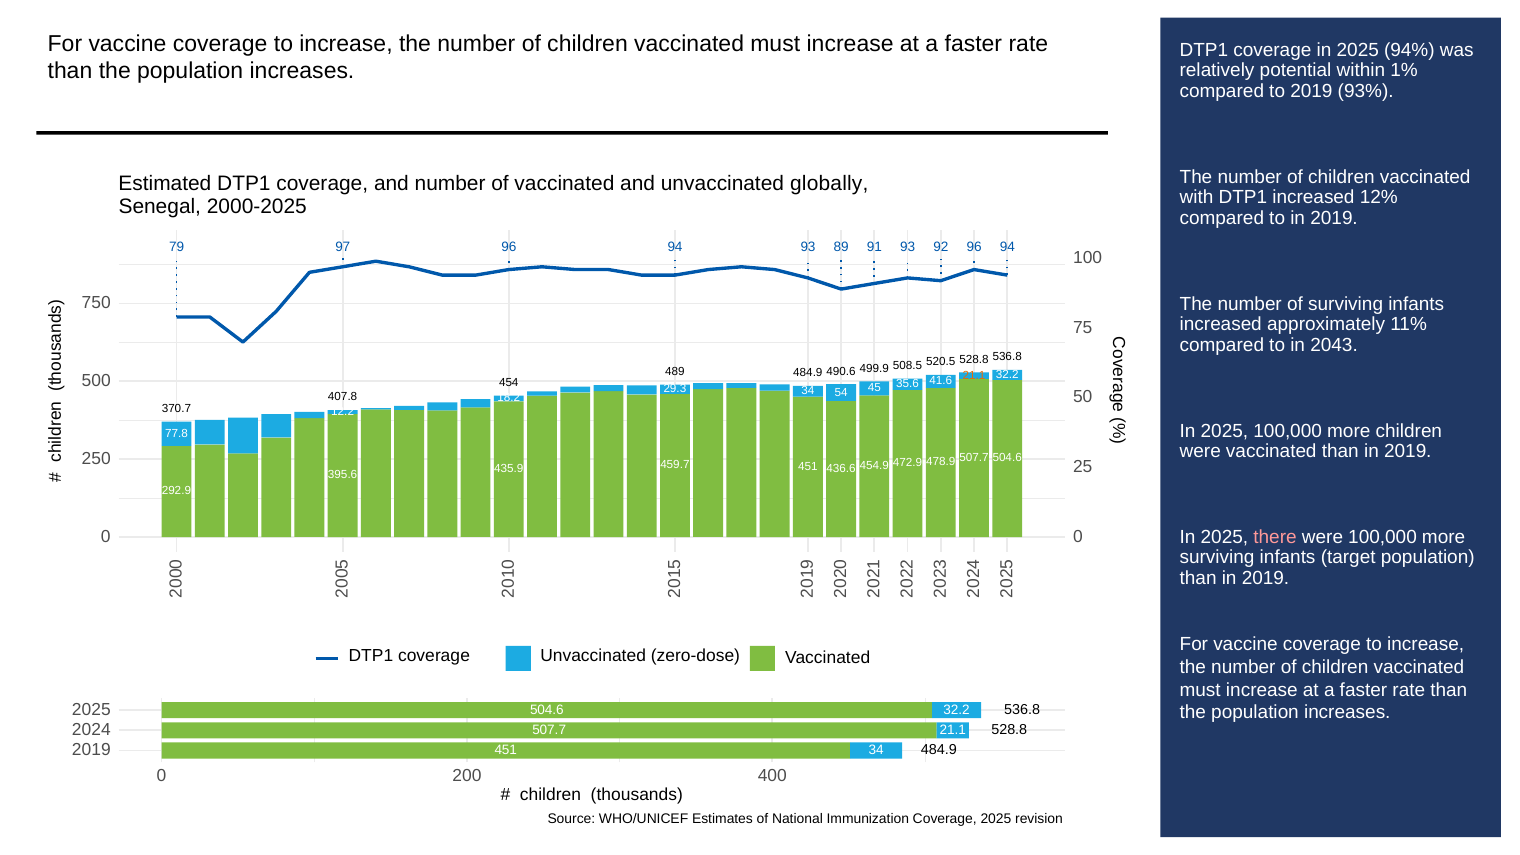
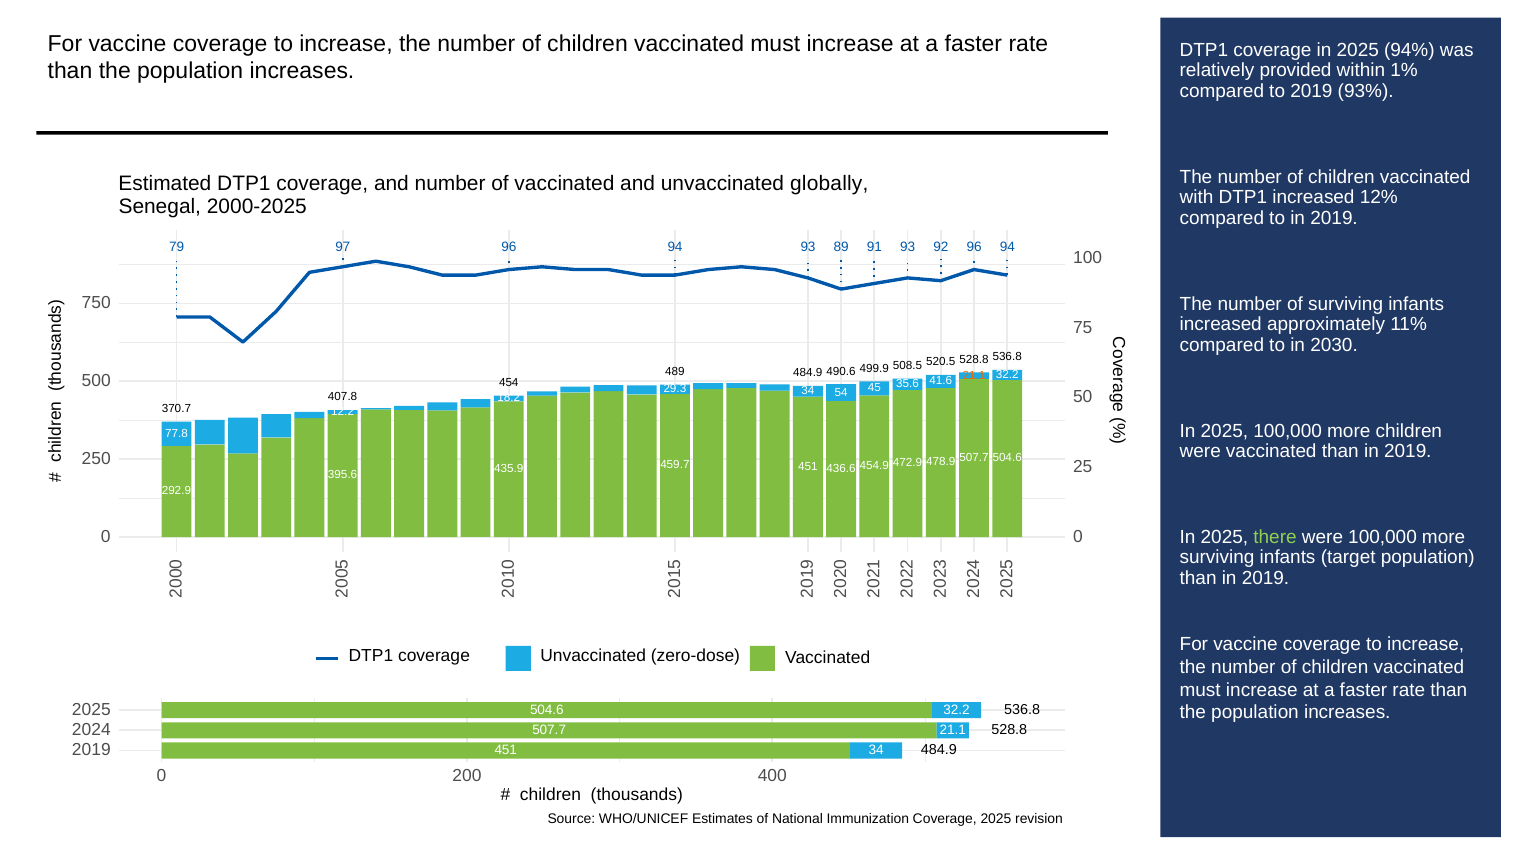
potential: potential -> provided
2043: 2043 -> 2030
there colour: pink -> light green
